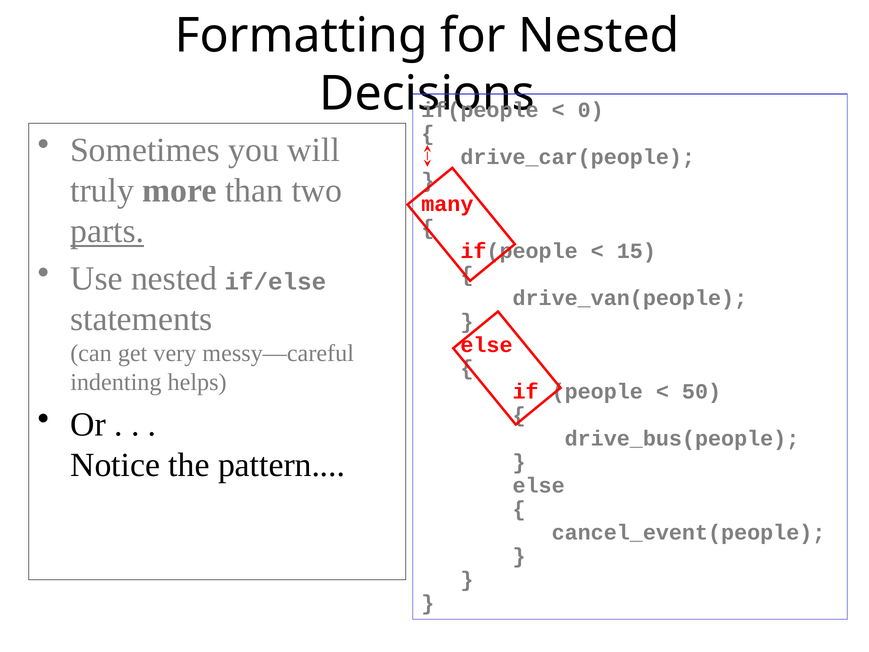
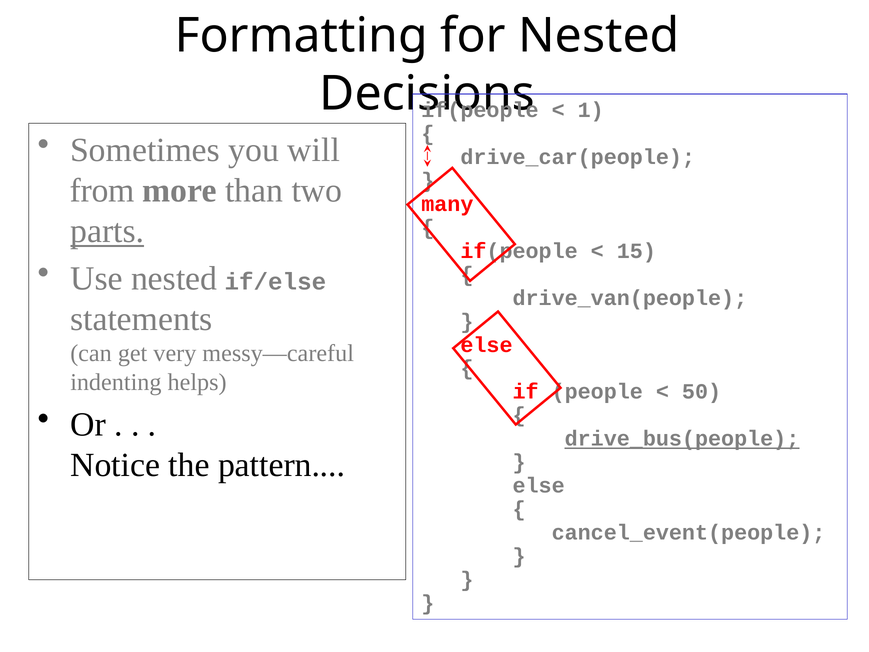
0: 0 -> 1
truly: truly -> from
drive_bus(people underline: none -> present
